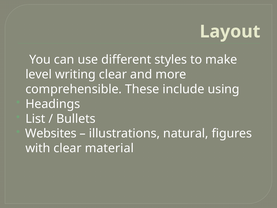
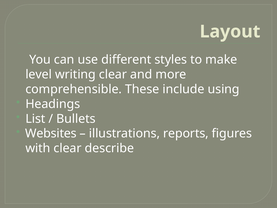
natural: natural -> reports
material: material -> describe
